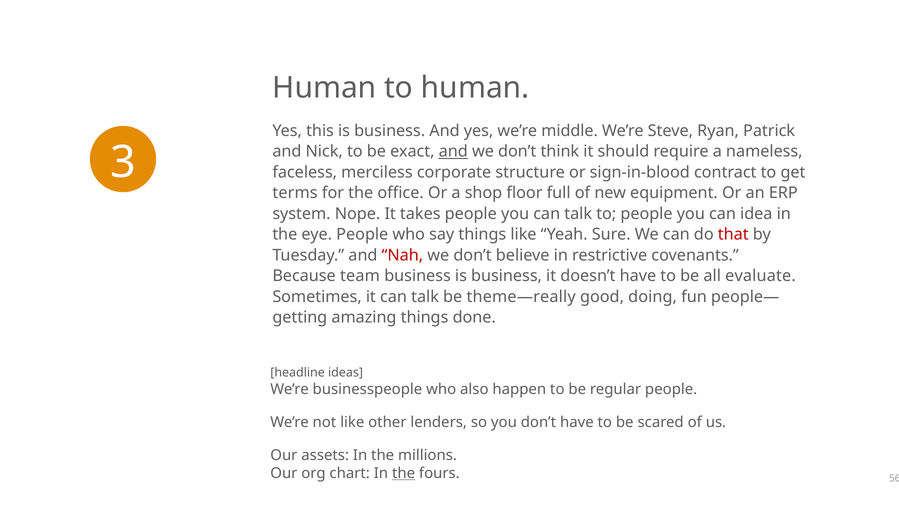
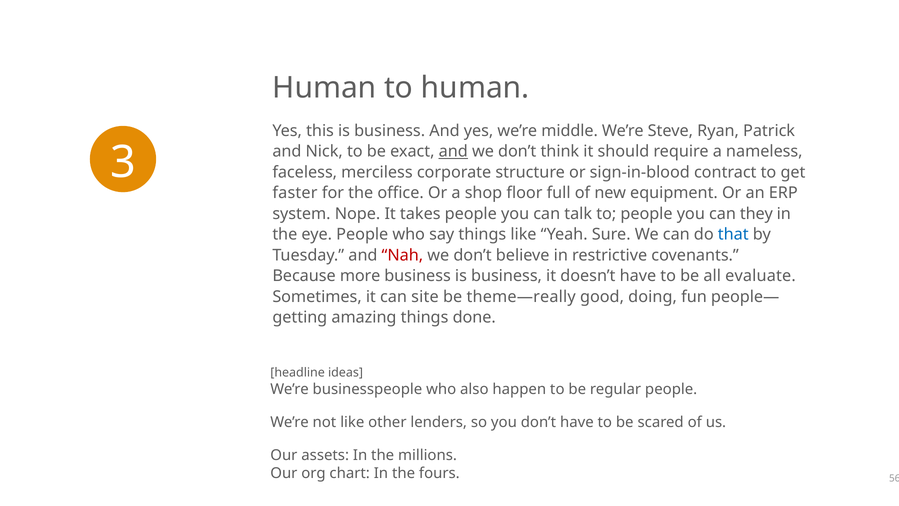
terms: terms -> faster
idea: idea -> they
that colour: red -> blue
team: team -> more
it can talk: talk -> site
the at (404, 473) underline: present -> none
